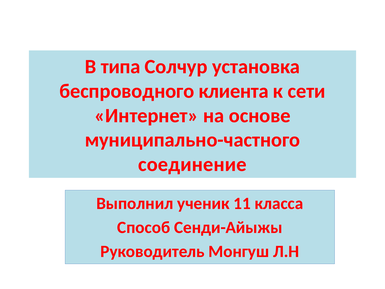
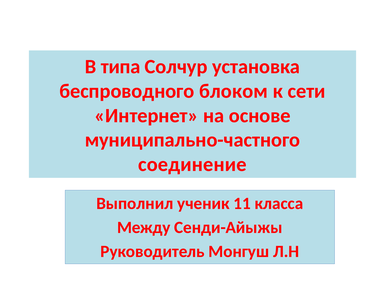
клиента: клиента -> блоком
Способ: Способ -> Между
